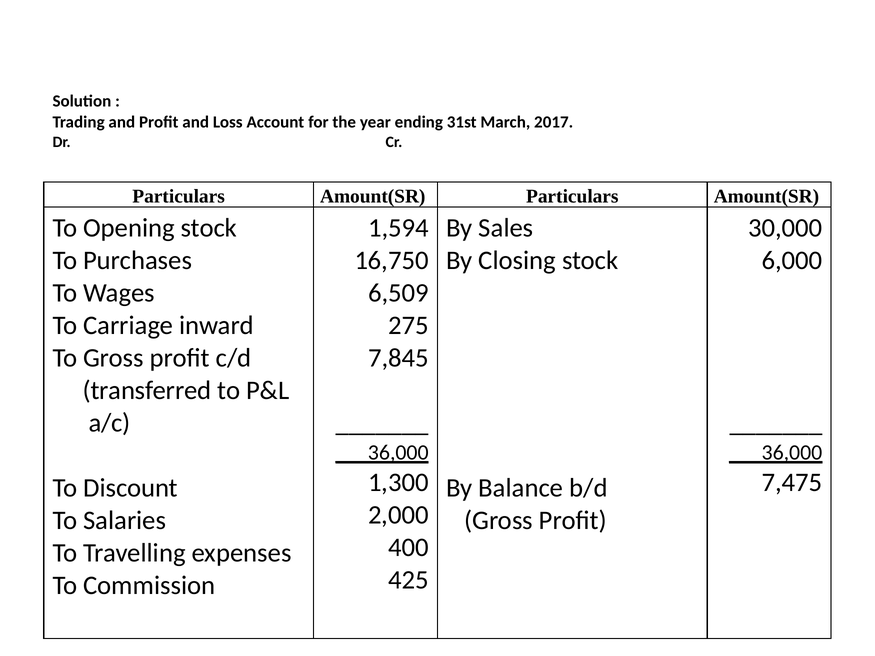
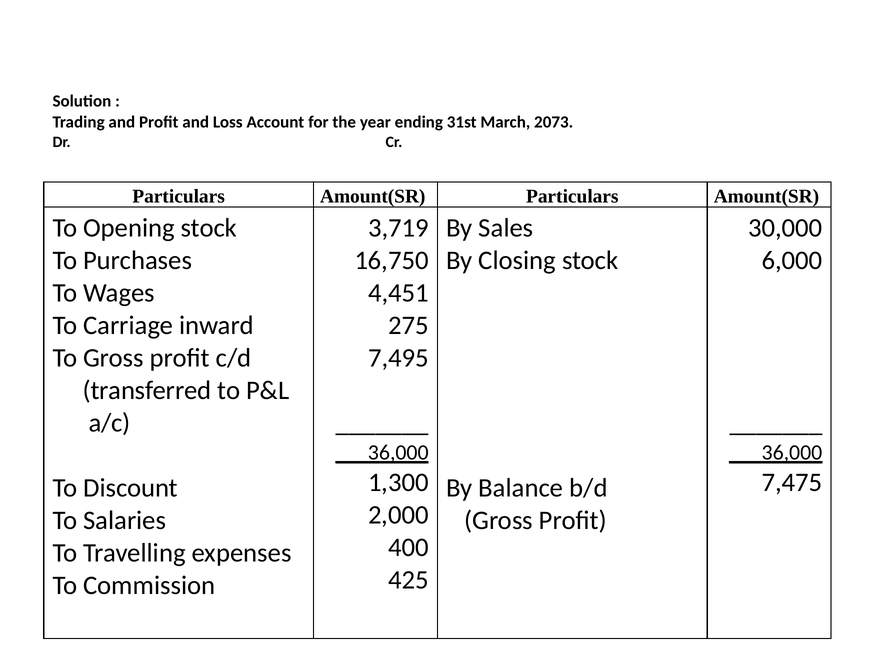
2017: 2017 -> 2073
1,594: 1,594 -> 3,719
6,509: 6,509 -> 4,451
7,845: 7,845 -> 7,495
